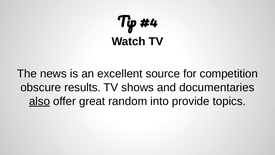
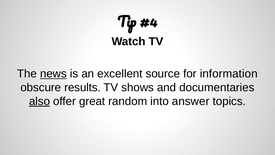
news underline: none -> present
competition: competition -> information
provide: provide -> answer
